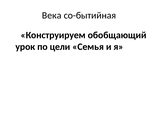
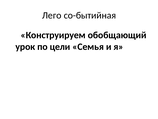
Века: Века -> Лего
